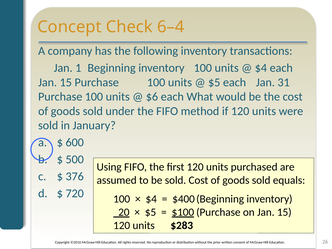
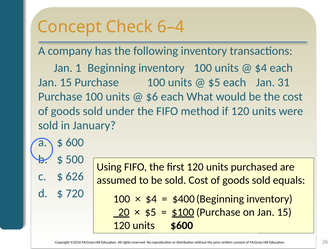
376: 376 -> 626
$283: $283 -> $600
